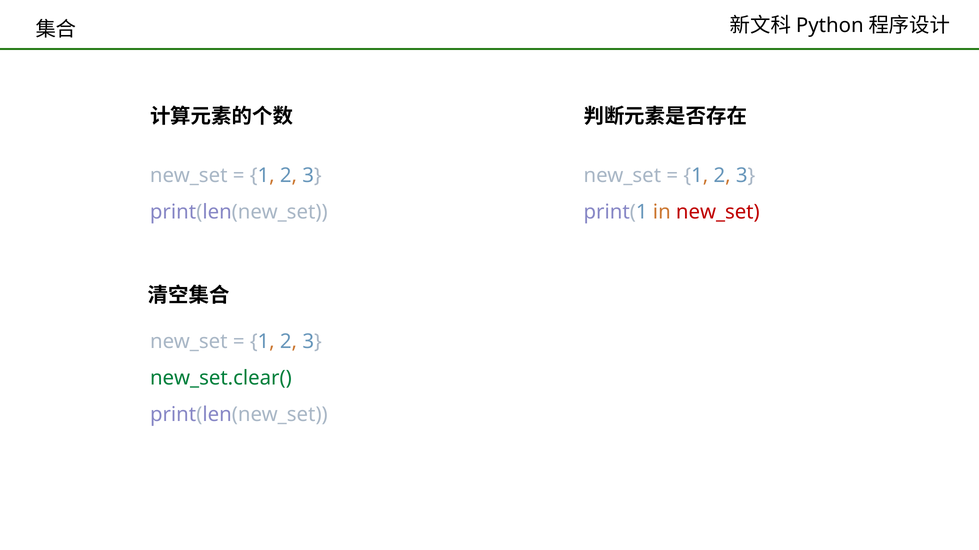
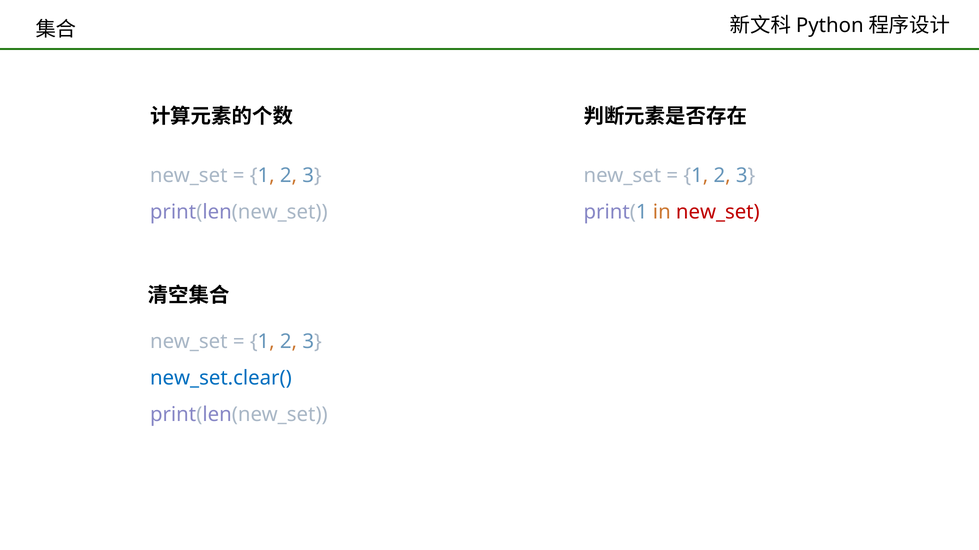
new_set.clear( colour: green -> blue
